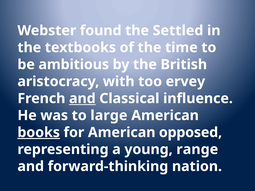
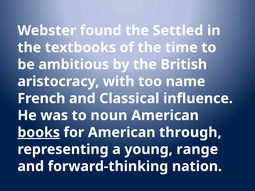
ervey: ervey -> name
and at (82, 99) underline: present -> none
large: large -> noun
opposed: opposed -> through
